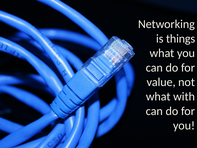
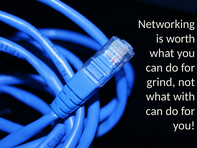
things: things -> worth
value: value -> grind
